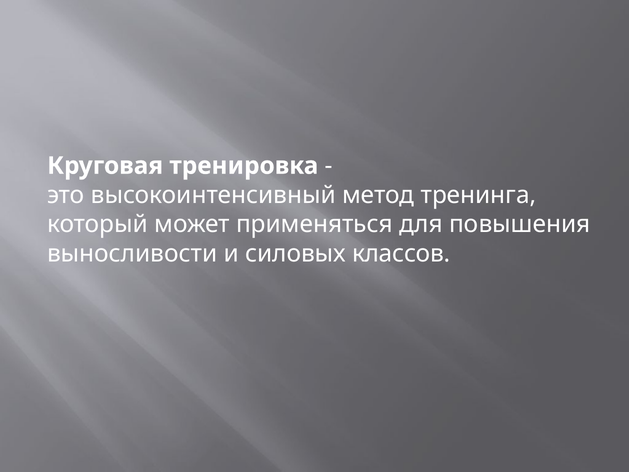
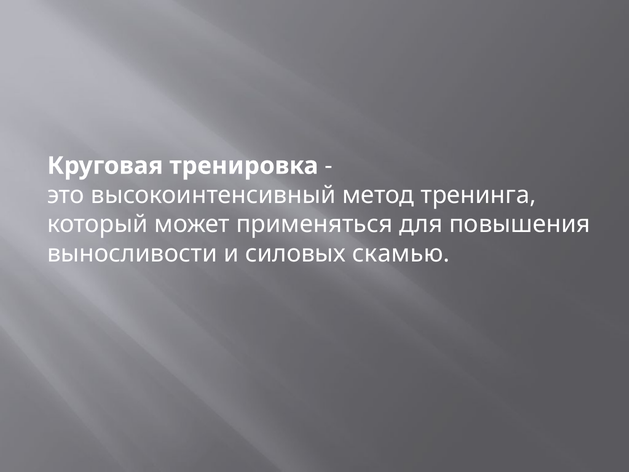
классов: классов -> скамью
